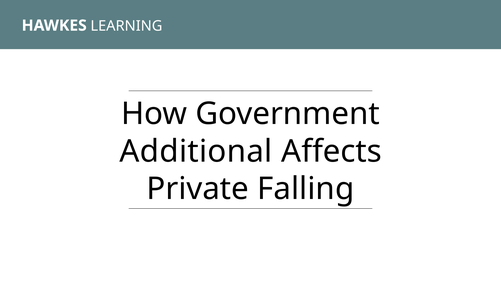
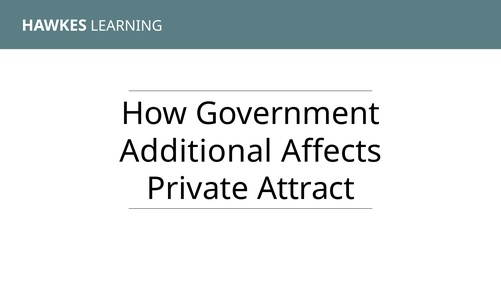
Falling: Falling -> Attract
